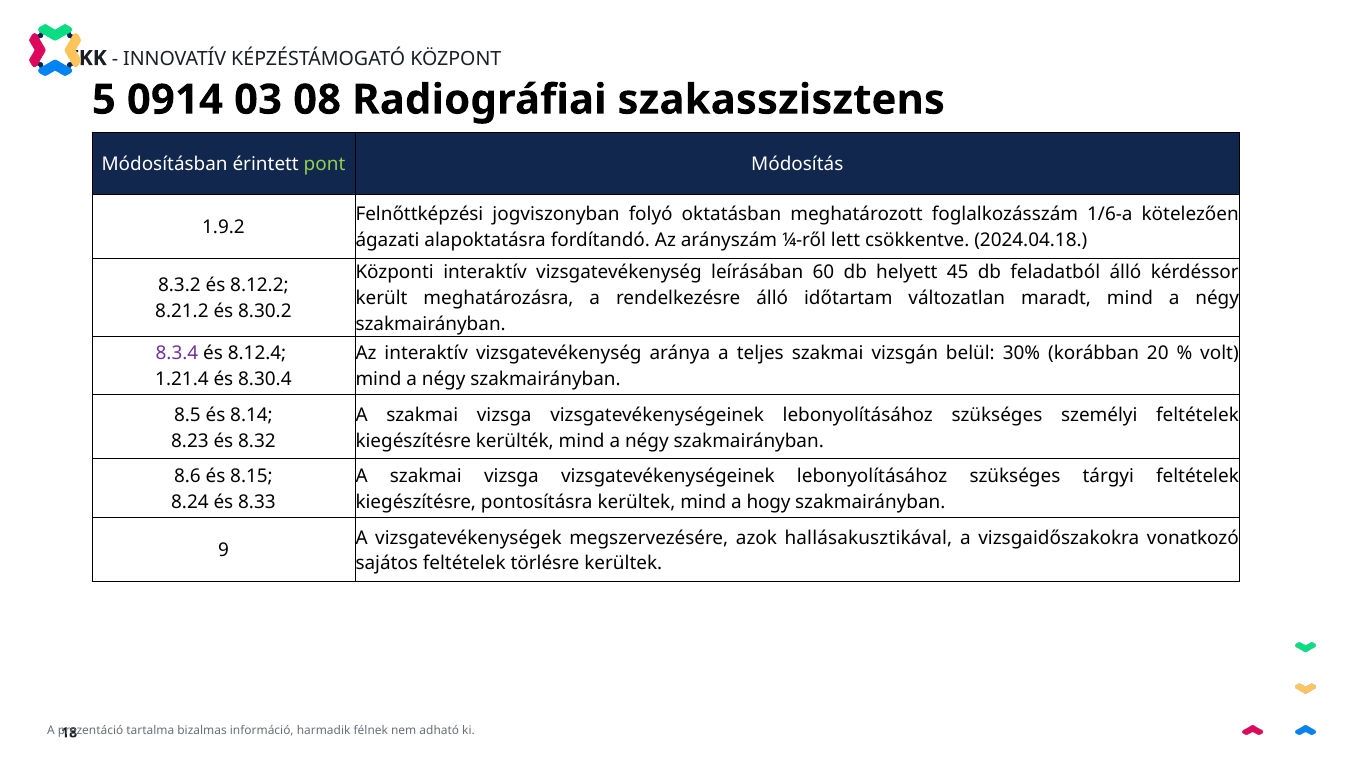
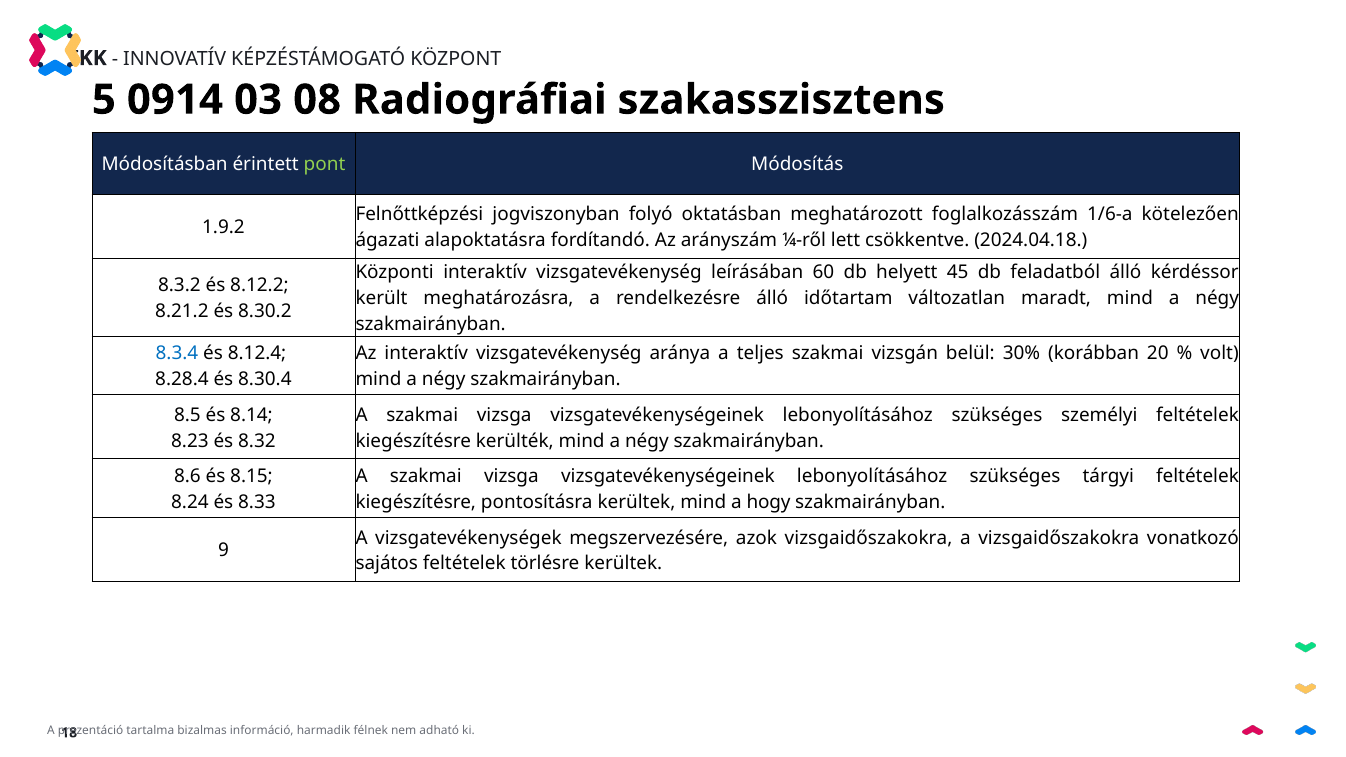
8.3.4 colour: purple -> blue
1.21.4: 1.21.4 -> 8.28.4
azok hallásakusztikával: hallásakusztikával -> vizsgaidőszakokra
